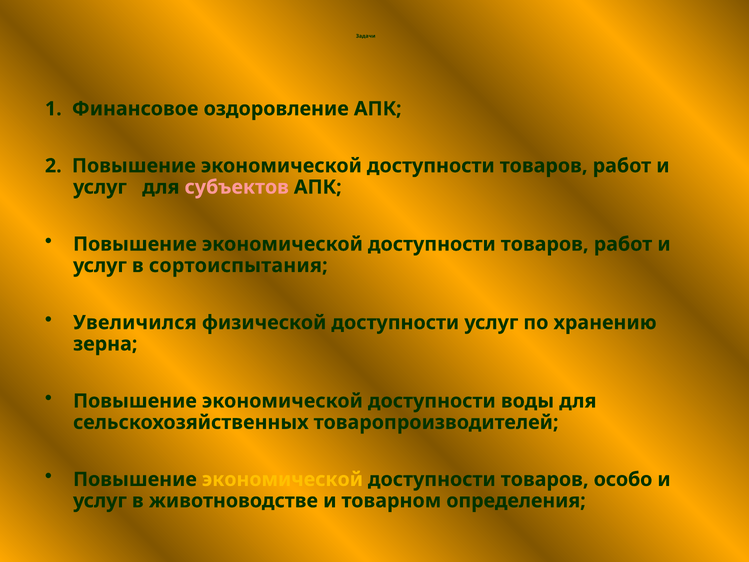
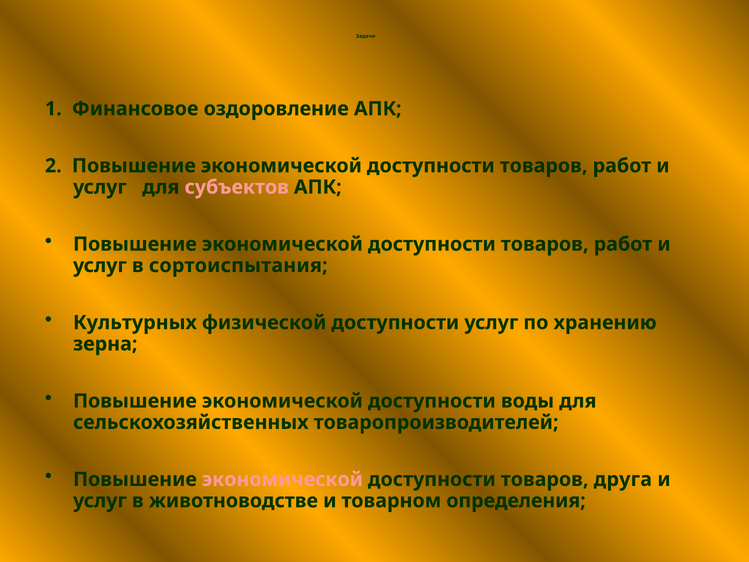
Увеличился: Увеличился -> Культурных
экономической at (282, 479) colour: yellow -> pink
особо: особо -> друга
